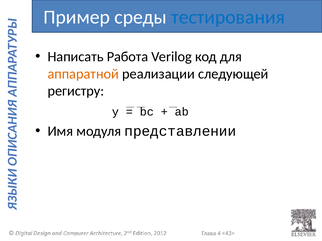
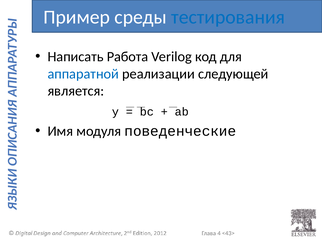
аппаратной colour: orange -> blue
регистру: регистру -> является
представлении: представлении -> поведенческие
